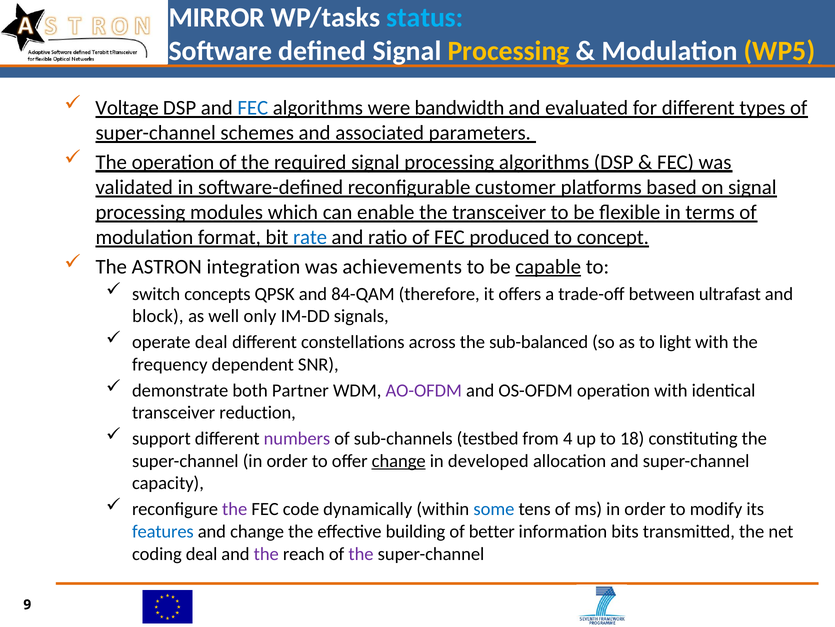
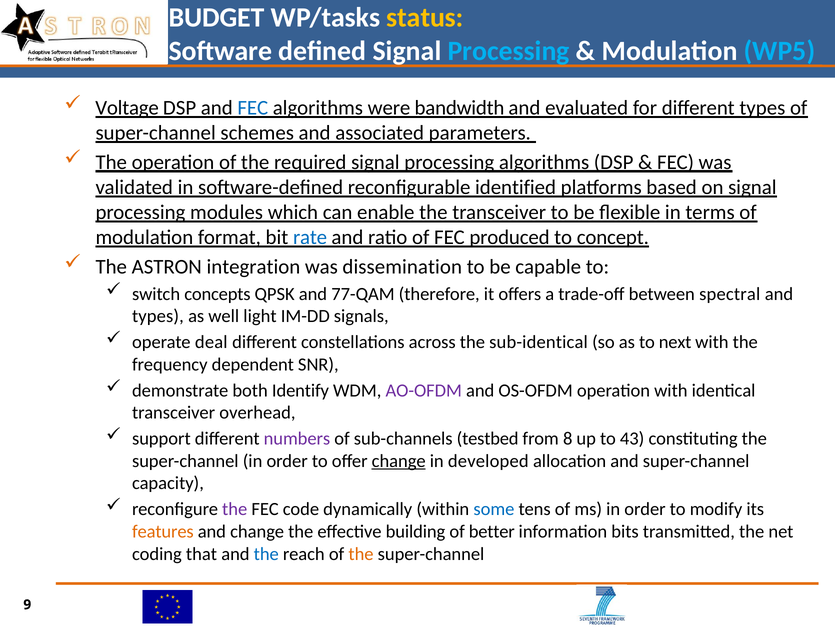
MIRROR: MIRROR -> BUDGET
status colour: light blue -> yellow
Processing at (509, 51) colour: yellow -> light blue
WP5 colour: yellow -> light blue
customer: customer -> identified
achievements: achievements -> dissemination
capable underline: present -> none
84-QAM: 84-QAM -> 77-QAM
ultrafast: ultrafast -> spectral
block at (158, 316): block -> types
only: only -> light
sub-balanced: sub-balanced -> sub-identical
light: light -> next
Partner: Partner -> Identify
reduction: reduction -> overhead
4: 4 -> 8
18: 18 -> 43
features colour: blue -> orange
coding deal: deal -> that
the at (266, 553) colour: purple -> blue
the at (361, 553) colour: purple -> orange
